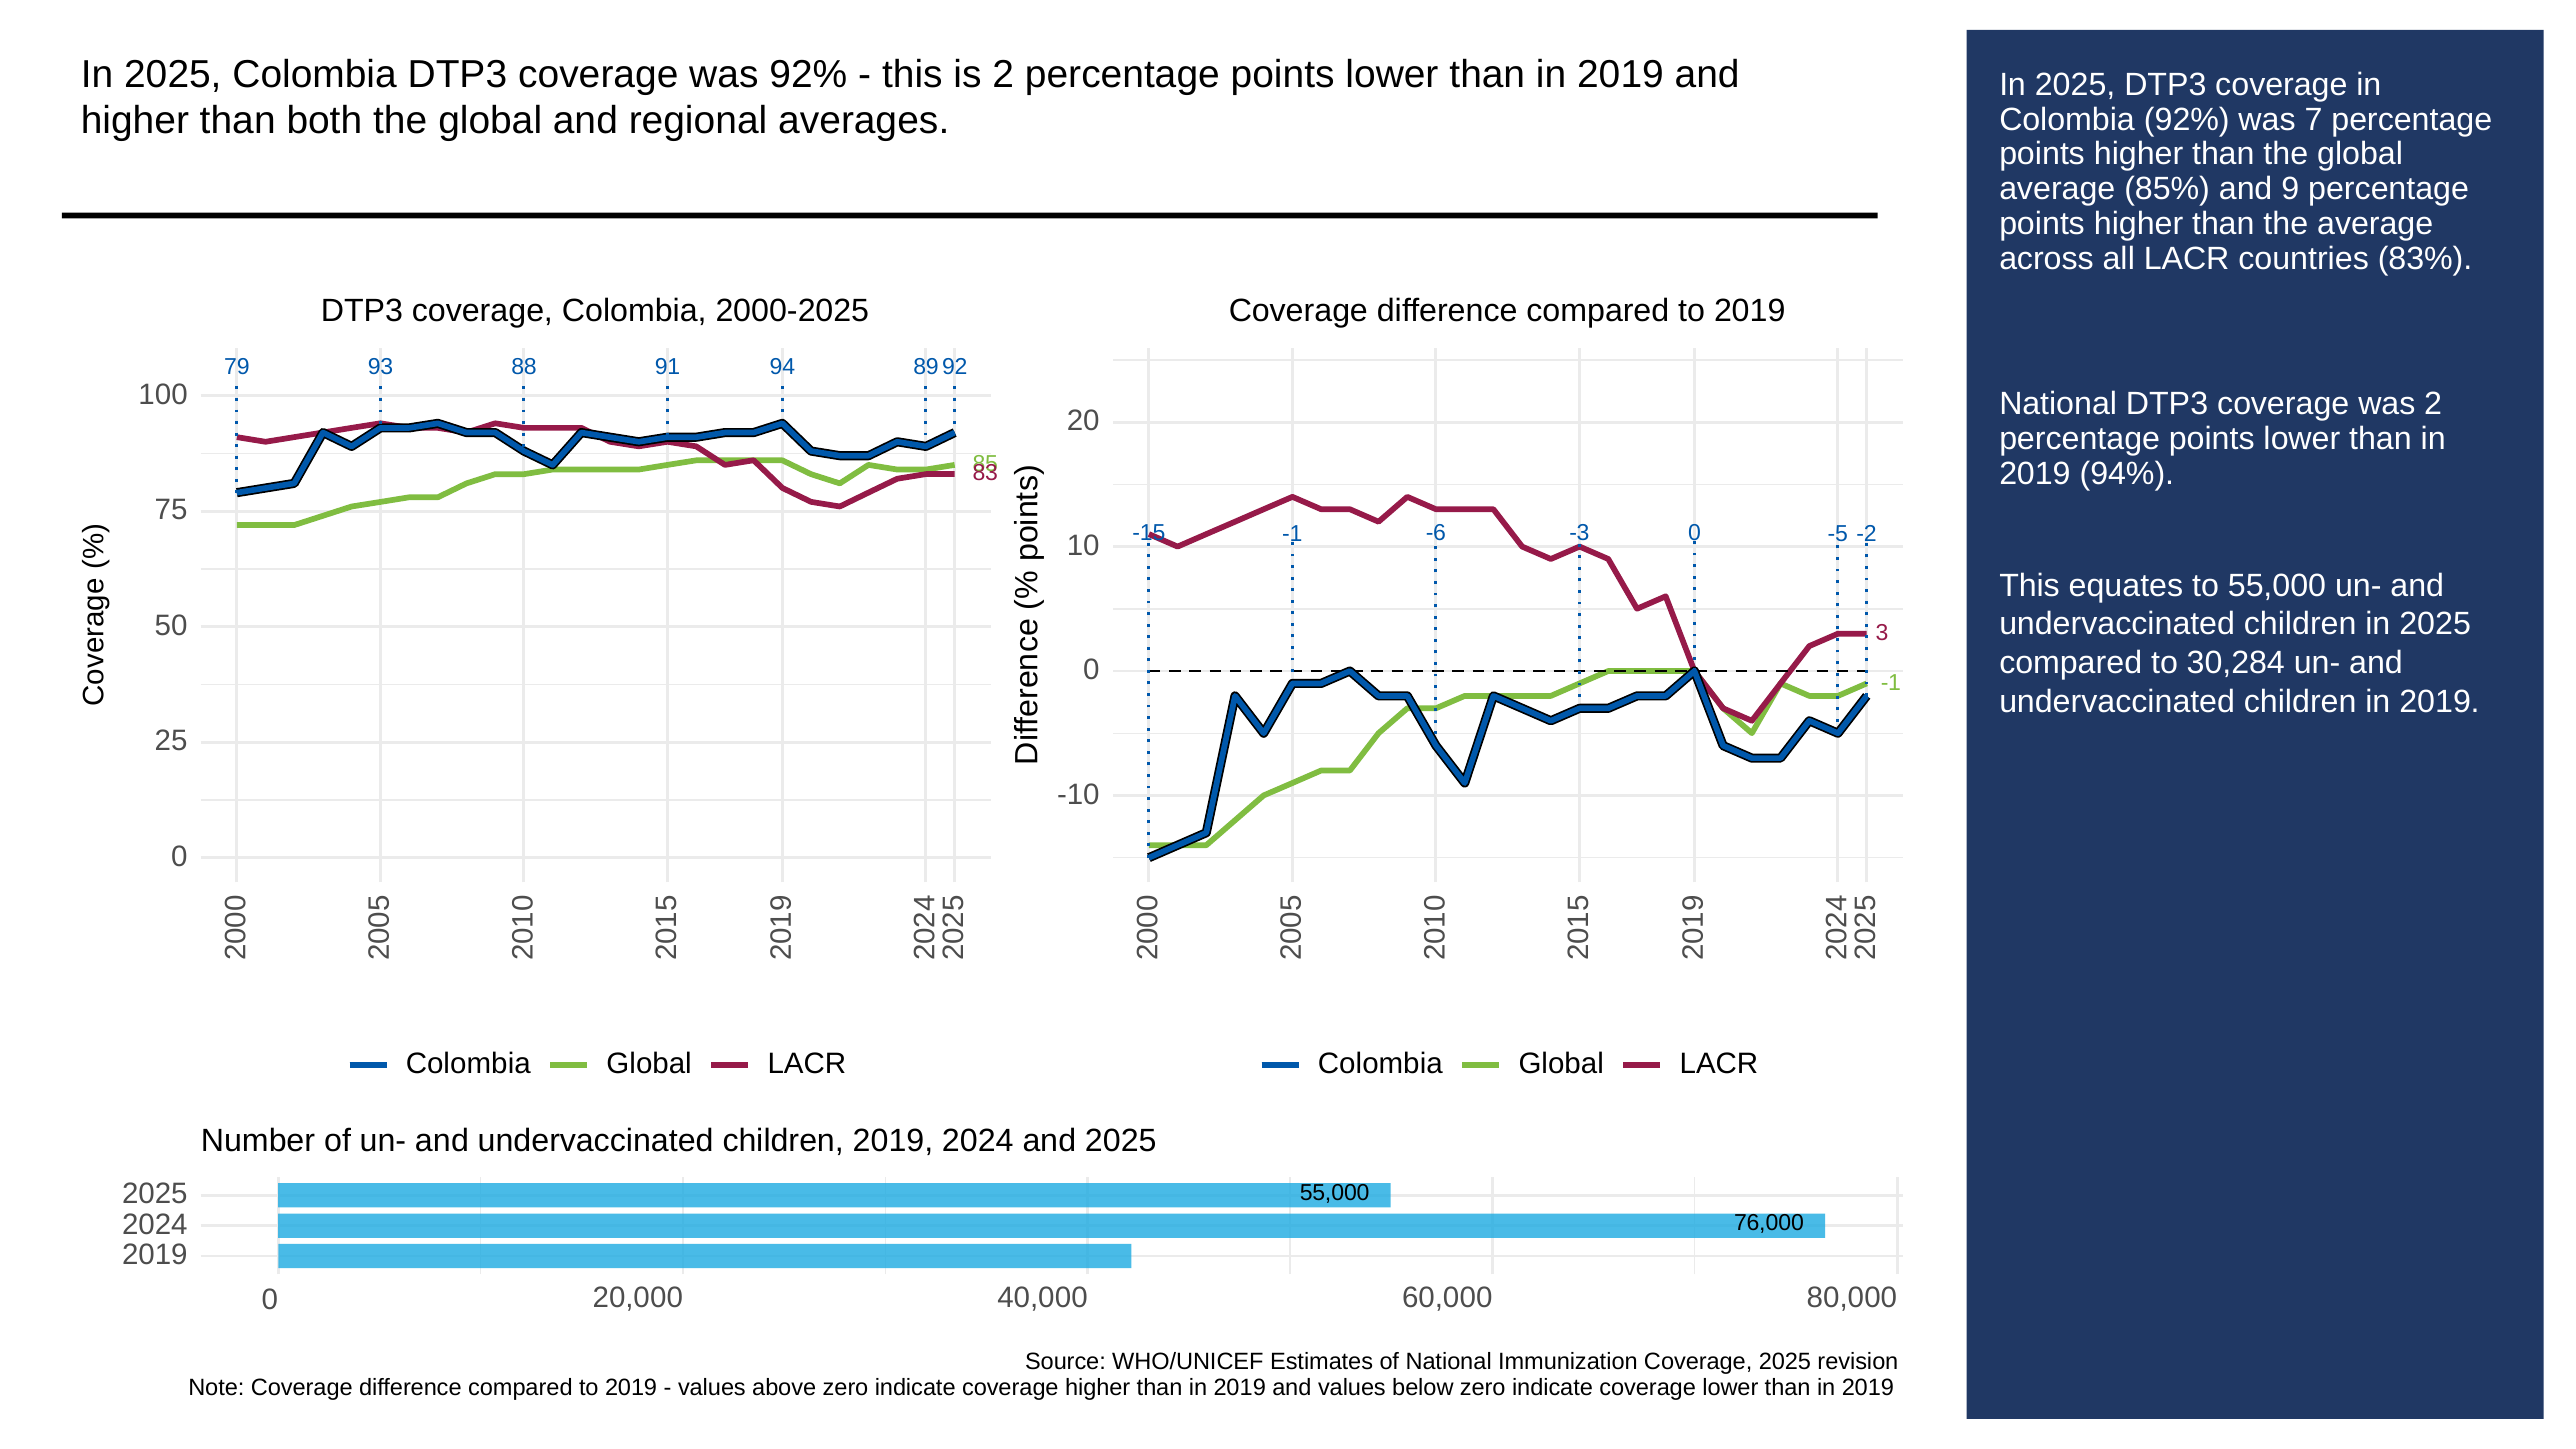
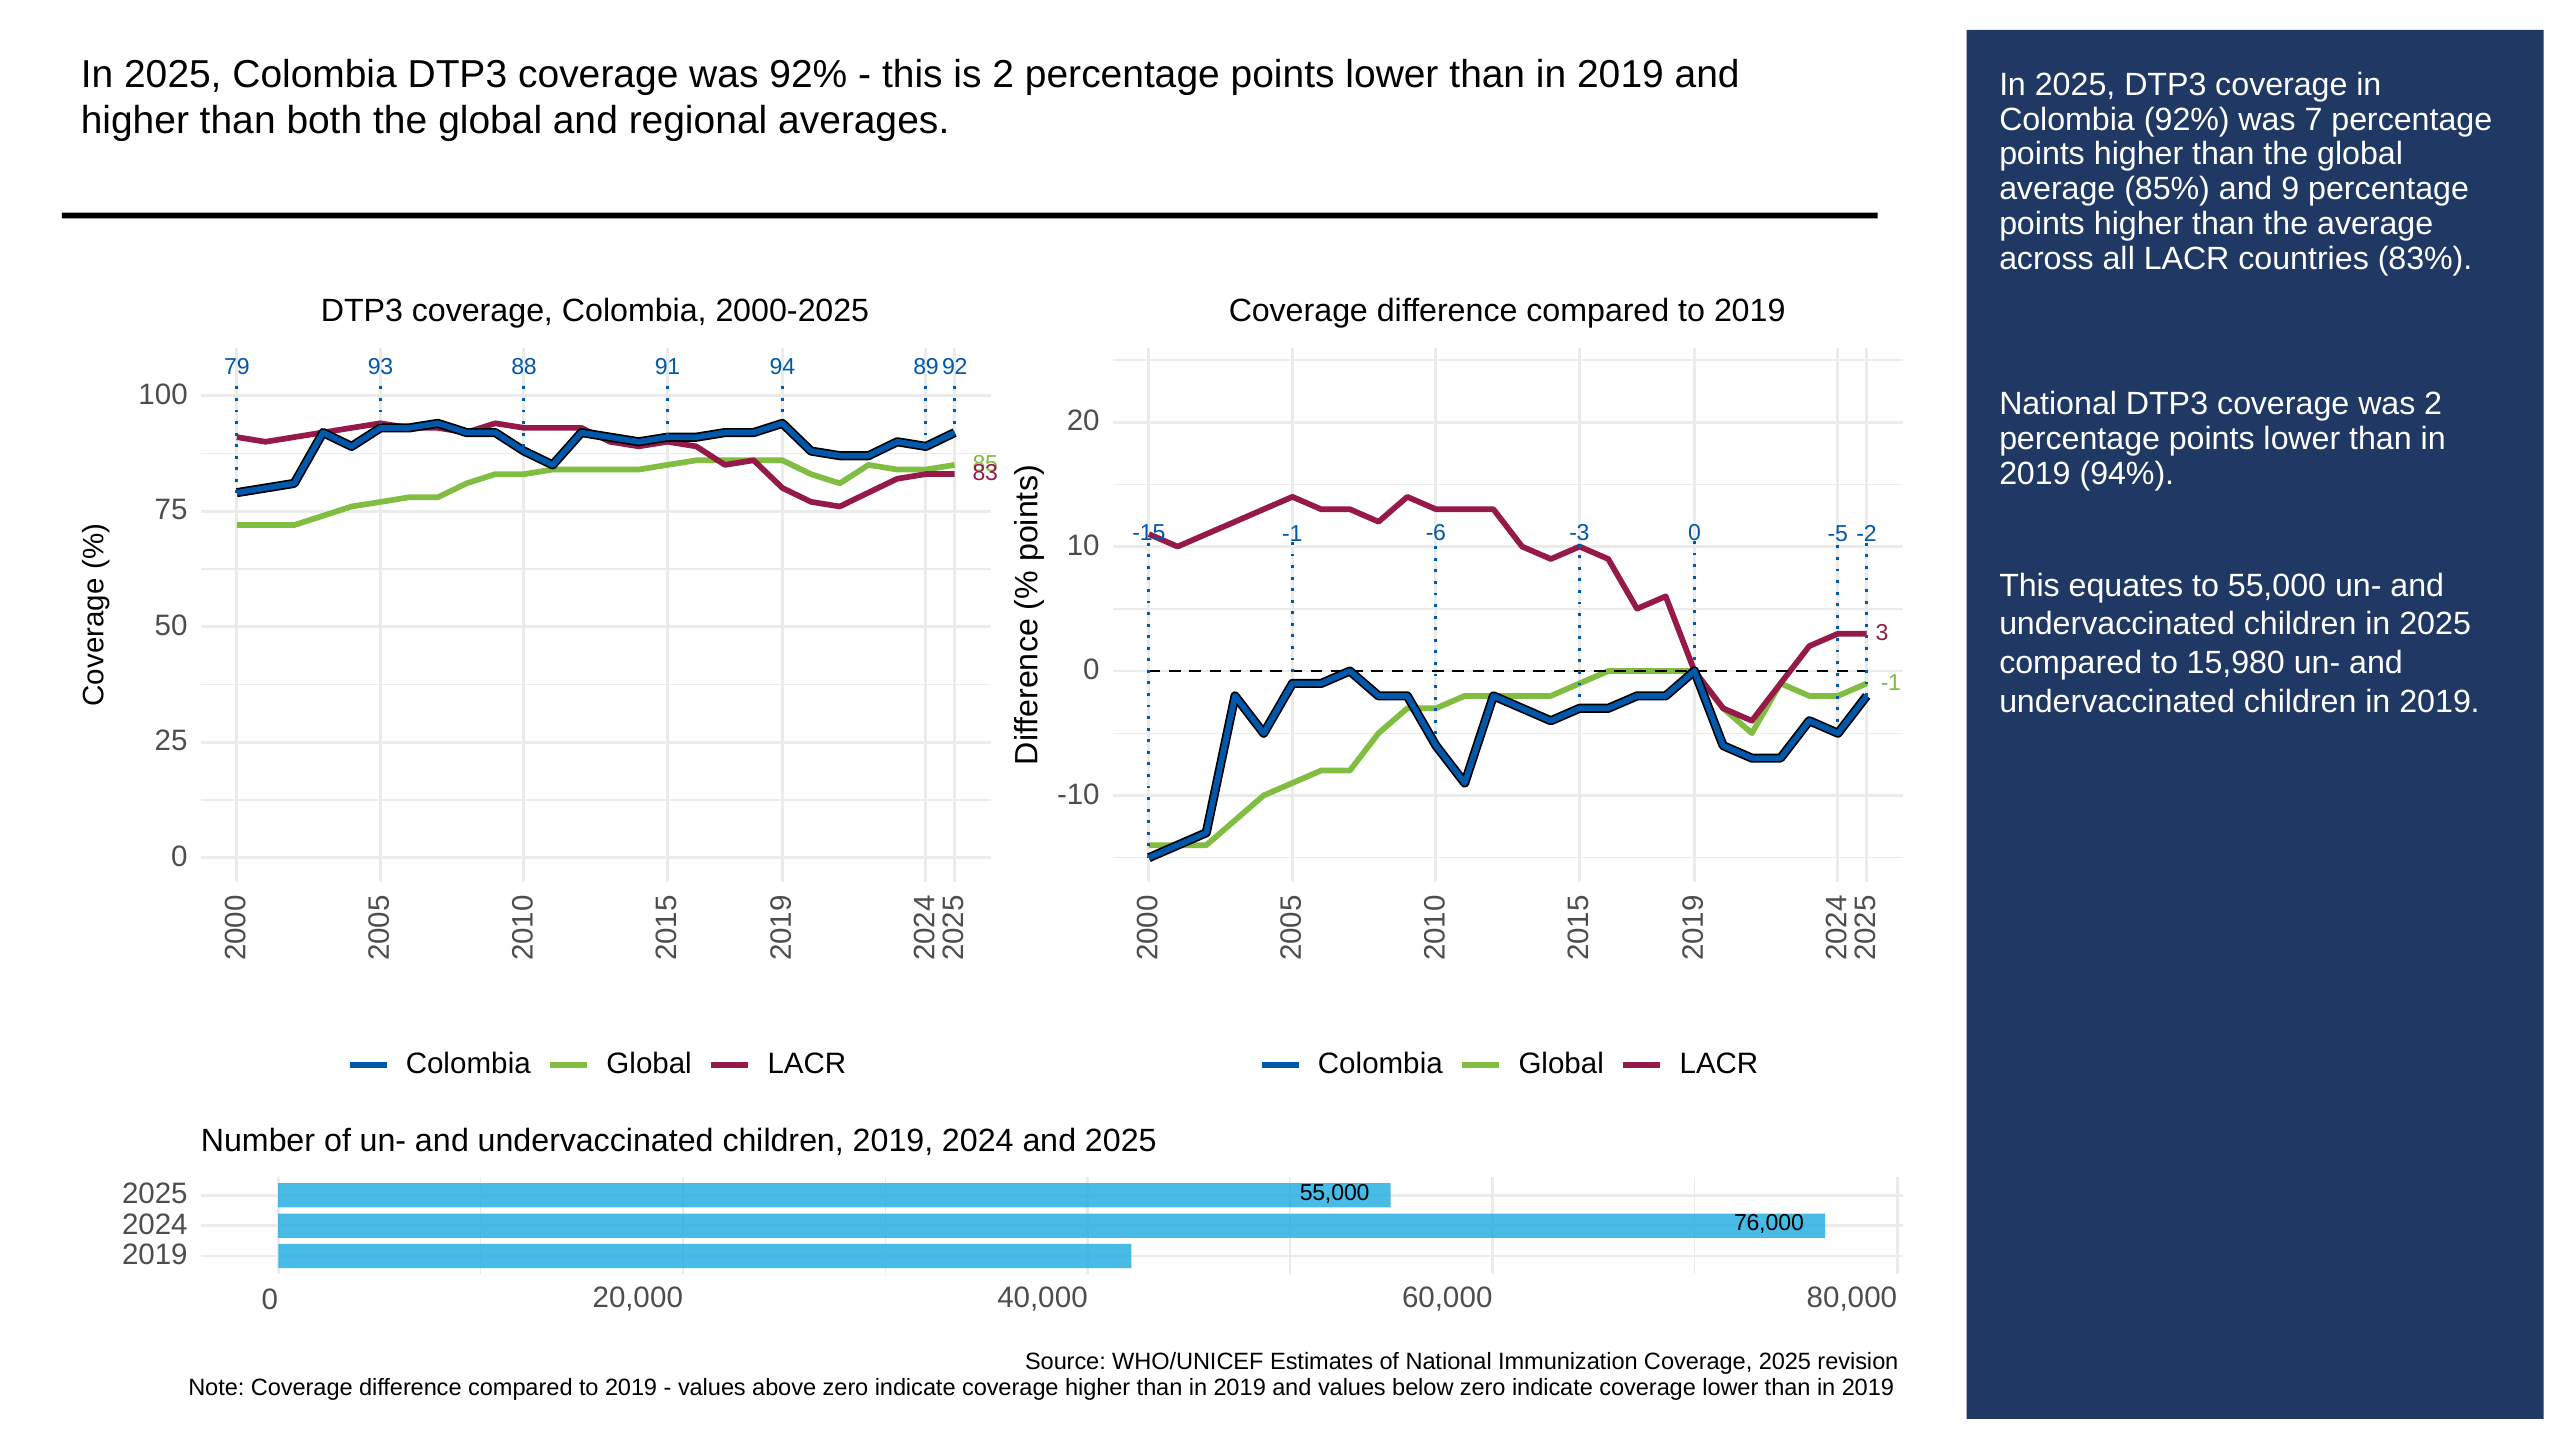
30,284: 30,284 -> 15,980
